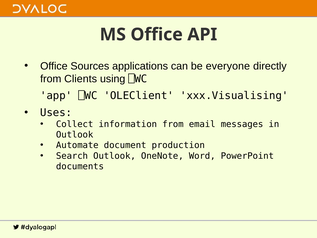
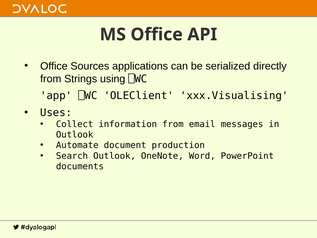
everyone: everyone -> serialized
Clients: Clients -> Strings
